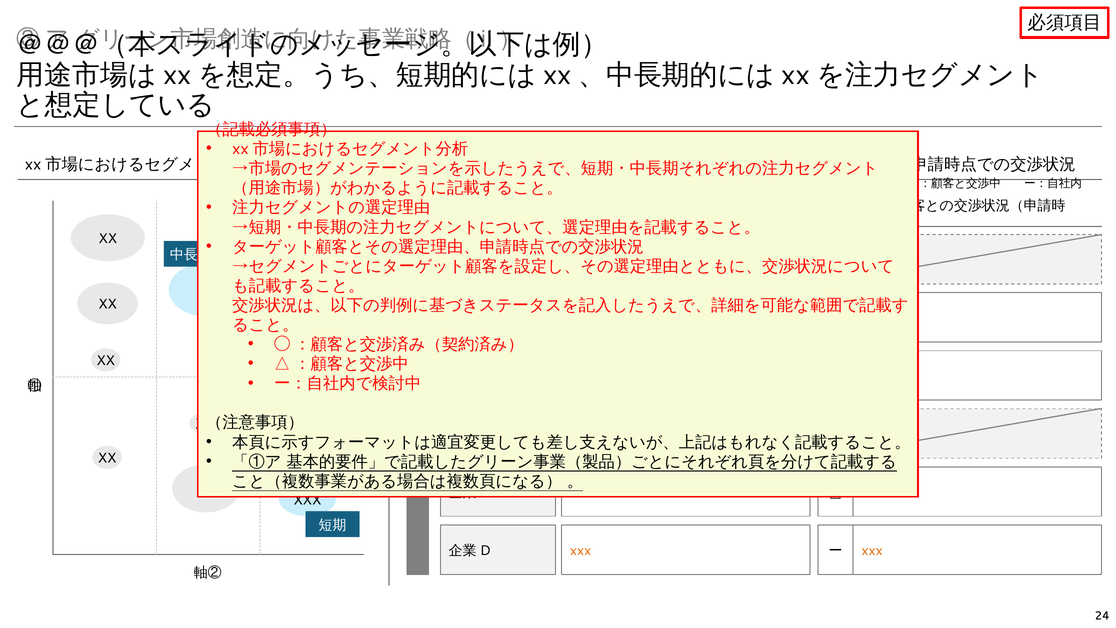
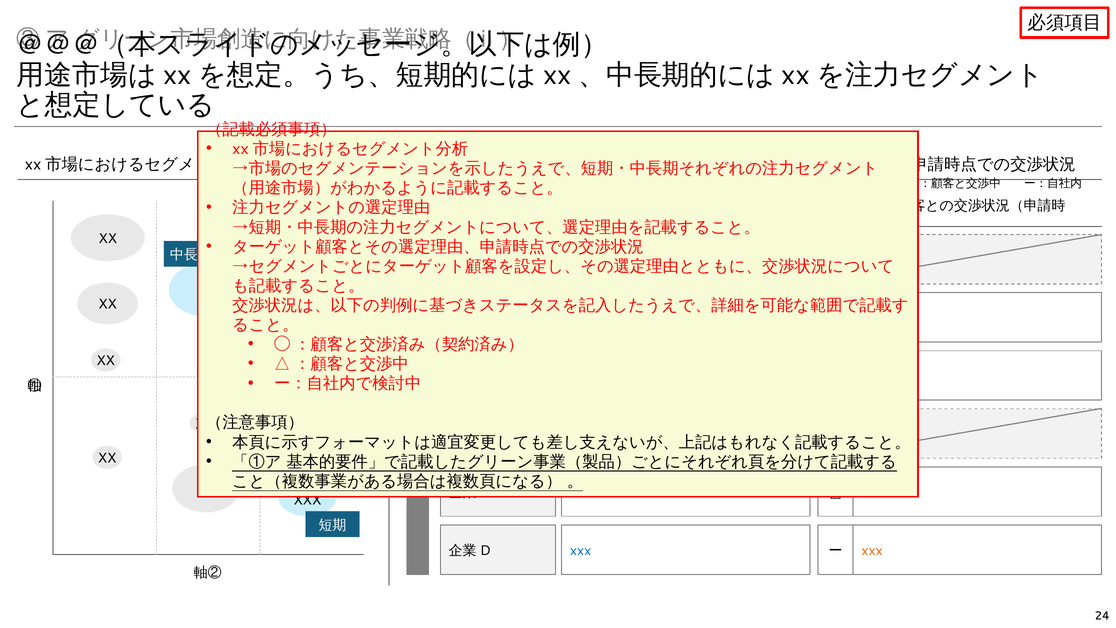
xxx at (581, 550) colour: orange -> blue
